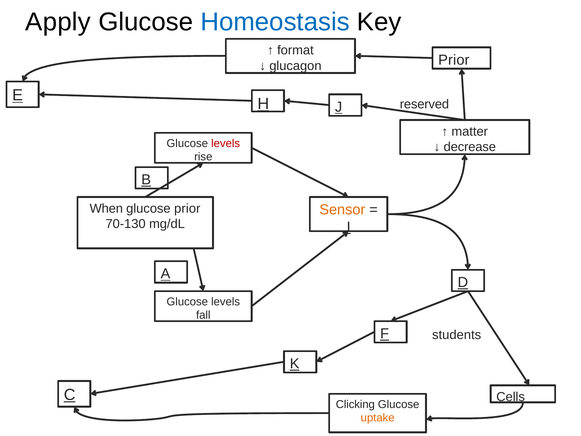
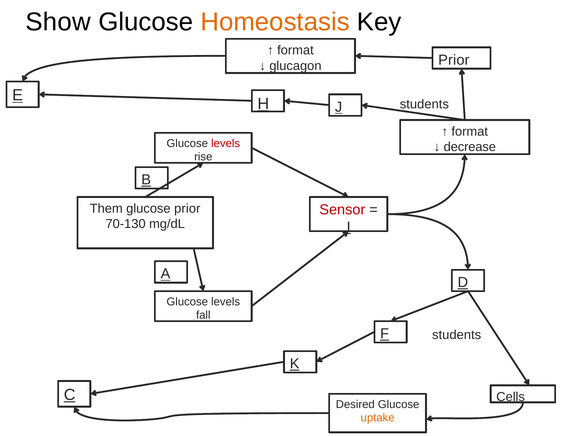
Apply: Apply -> Show
Homeostasis colour: blue -> orange
reserved at (424, 104): reserved -> students
matter at (470, 131): matter -> format
When: When -> Them
Sensor colour: orange -> red
Clicking: Clicking -> Desired
